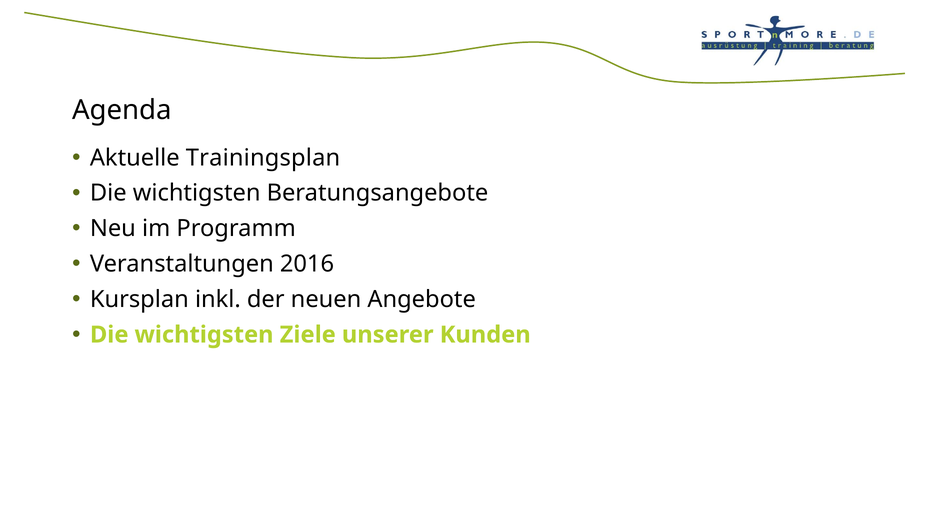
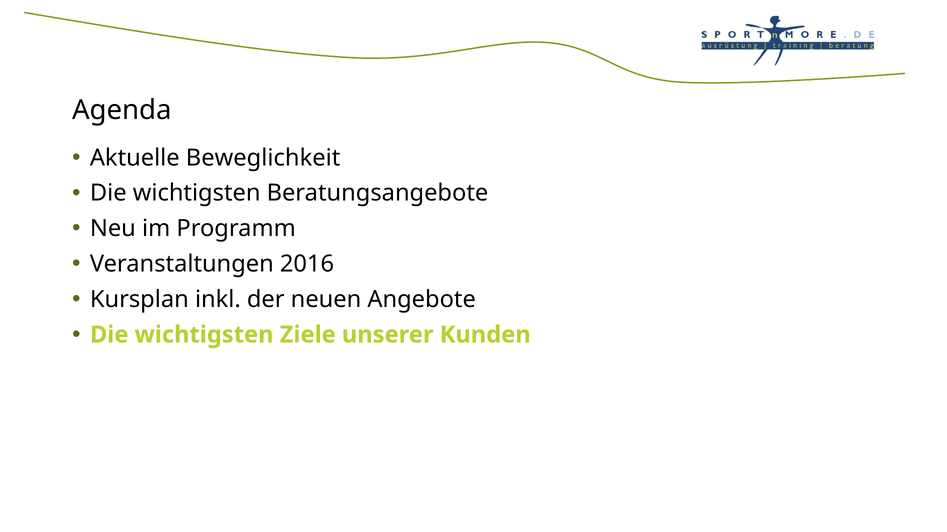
Trainingsplan: Trainingsplan -> Beweglichkeit
